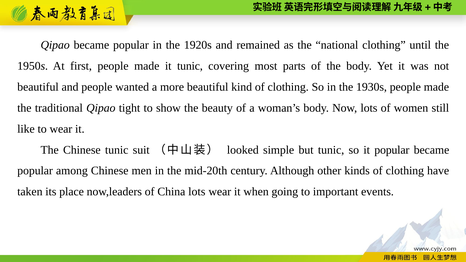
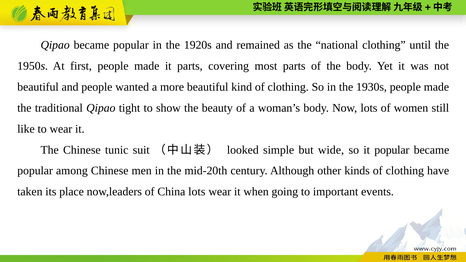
it tunic: tunic -> parts
but tunic: tunic -> wide
